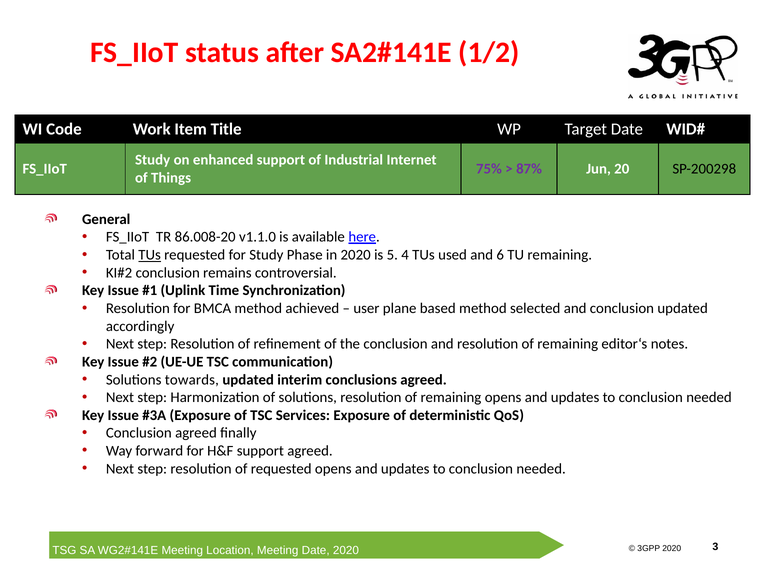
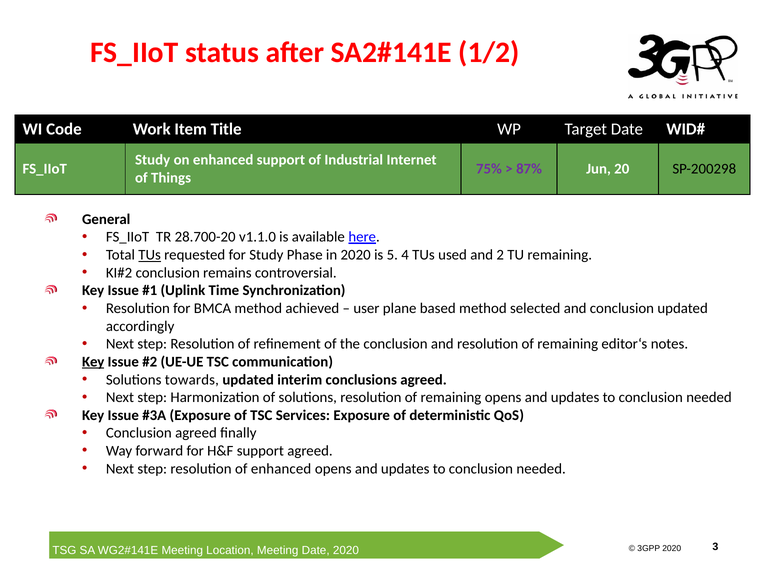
86.008-20: 86.008-20 -> 28.700-20
6: 6 -> 2
Key at (93, 362) underline: none -> present
of requested: requested -> enhanced
